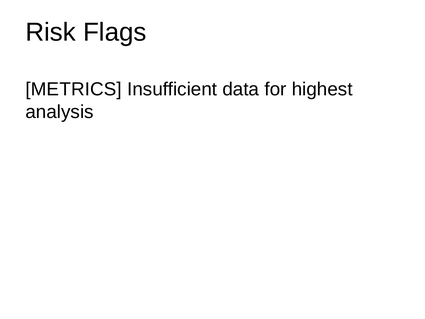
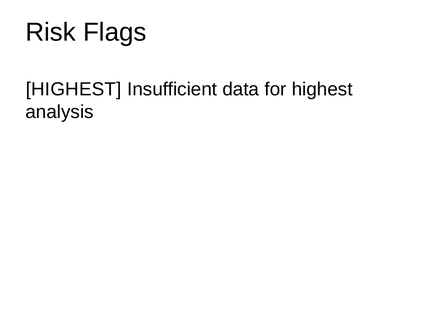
METRICS at (74, 89): METRICS -> HIGHEST
